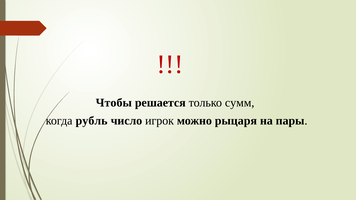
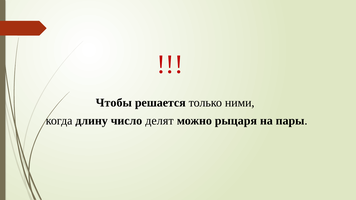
сумм: сумм -> ними
рубль: рубль -> длину
игрок: игрок -> делят
